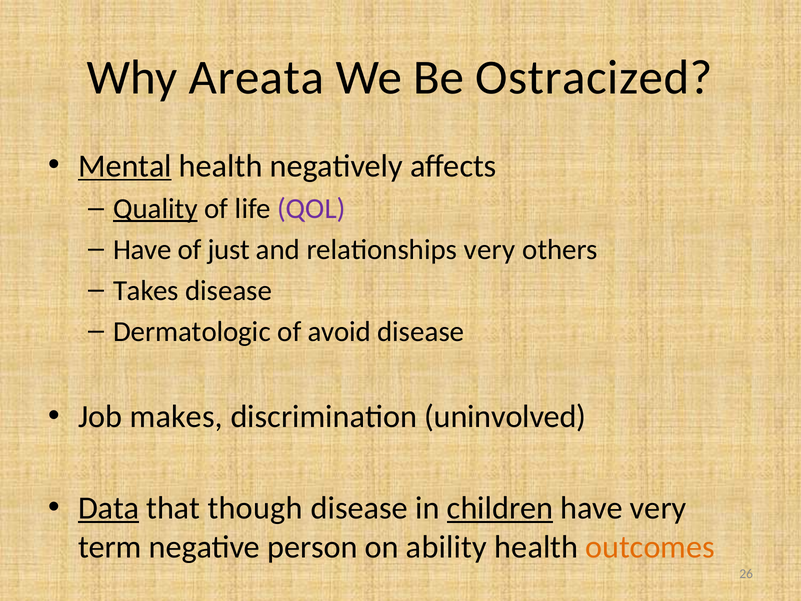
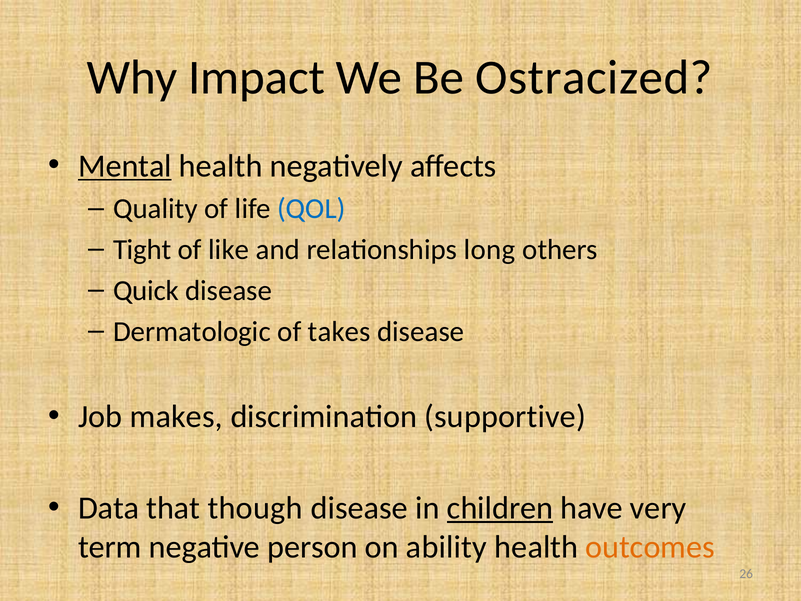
Areata: Areata -> Impact
Quality underline: present -> none
QOL colour: purple -> blue
Have at (142, 249): Have -> Tight
just: just -> like
relationships very: very -> long
Takes: Takes -> Quick
avoid: avoid -> takes
uninvolved: uninvolved -> supportive
Data underline: present -> none
